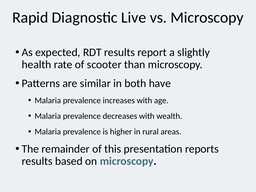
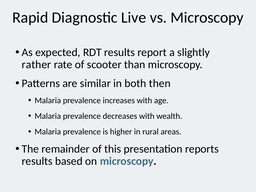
health: health -> rather
have: have -> then
